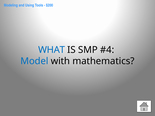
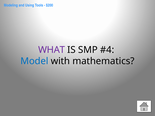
WHAT colour: blue -> purple
